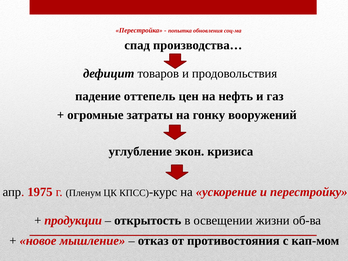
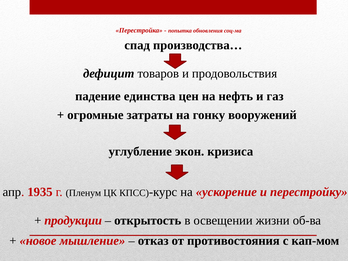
оттепель: оттепель -> единства
1975: 1975 -> 1935
